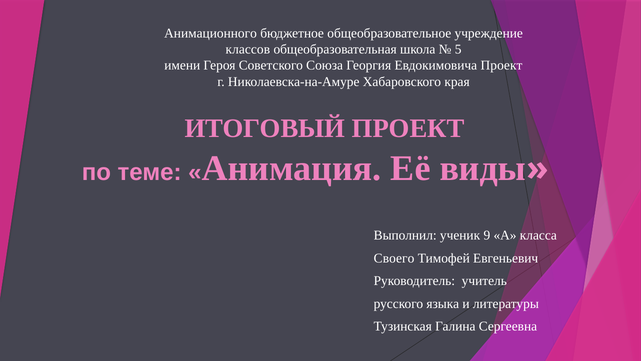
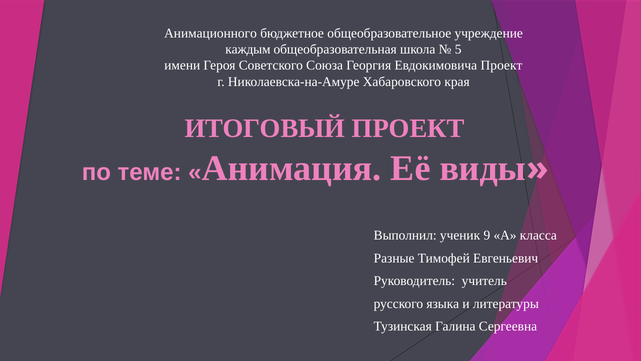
классов: классов -> каждым
Своего: Своего -> Разные
